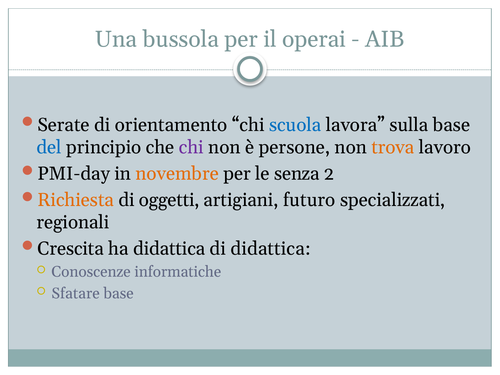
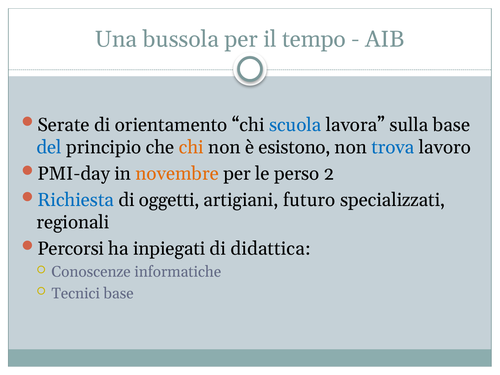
operai: operai -> tempo
chi at (191, 147) colour: purple -> orange
persone: persone -> esistono
trova colour: orange -> blue
senza: senza -> perso
Richiesta colour: orange -> blue
Crescita: Crescita -> Percorsi
ha didattica: didattica -> inpiegati
Sfatare: Sfatare -> Tecnici
